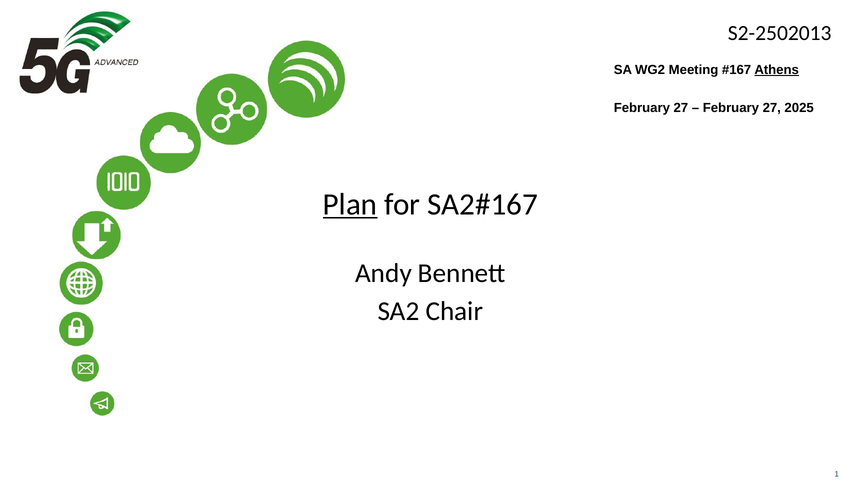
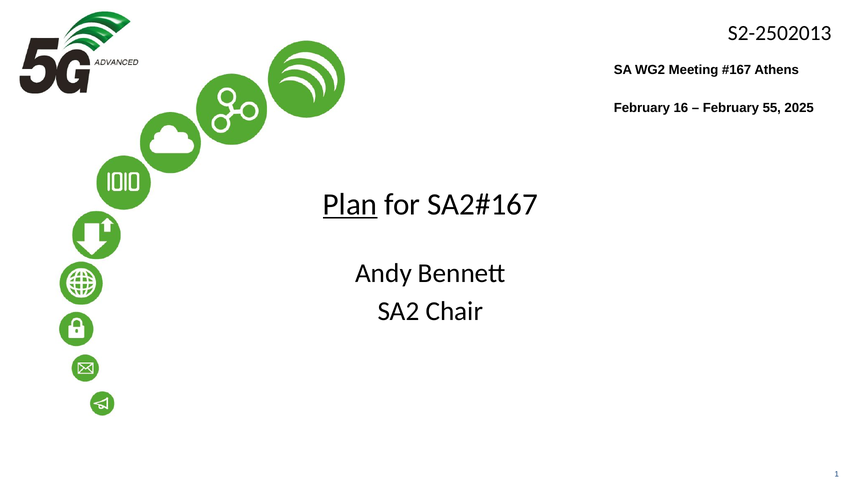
Athens underline: present -> none
27 at (681, 108): 27 -> 16
27 at (772, 108): 27 -> 55
